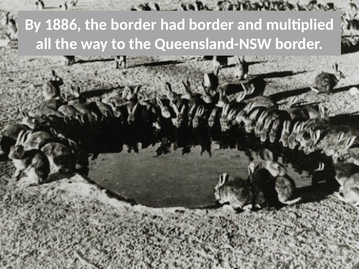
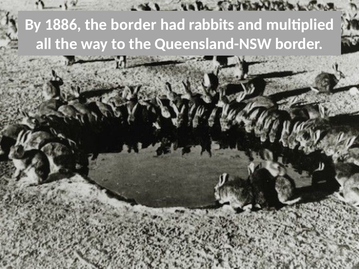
had border: border -> rabbits
